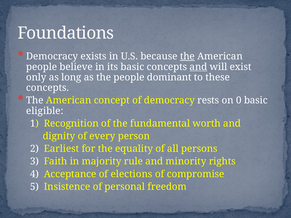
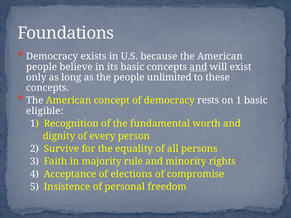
the at (187, 56) underline: present -> none
dominant: dominant -> unlimited
on 0: 0 -> 1
Earliest: Earliest -> Survive
